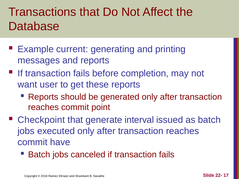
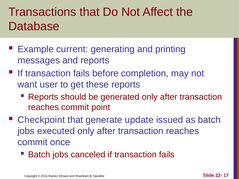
interval: interval -> update
have: have -> once
